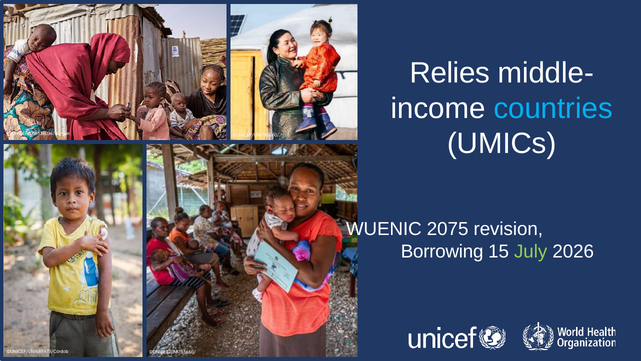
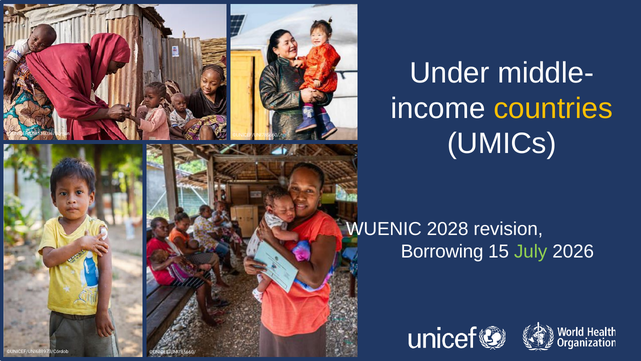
Relies: Relies -> Under
countries colour: light blue -> yellow
2075: 2075 -> 2028
